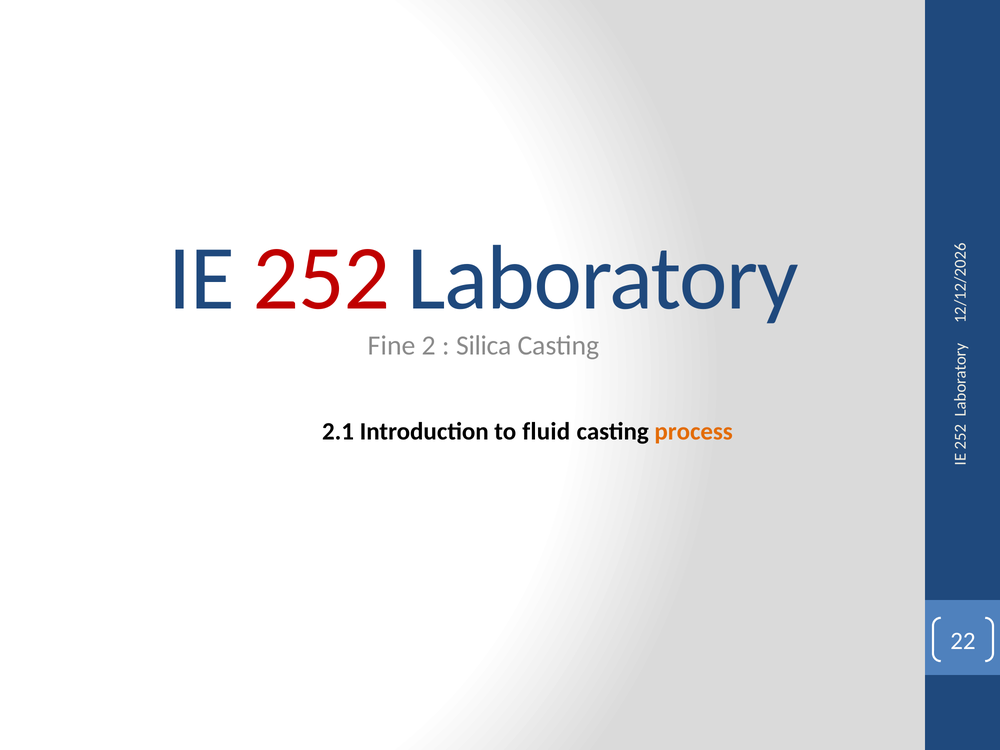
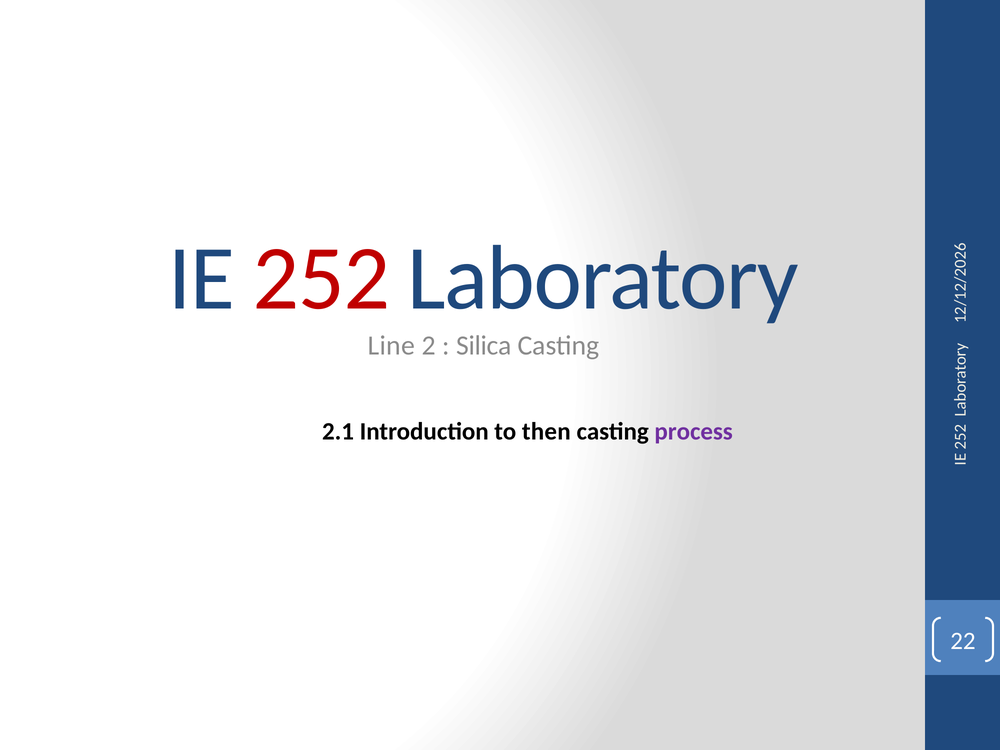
Fine: Fine -> Line
fluid: fluid -> then
process colour: orange -> purple
